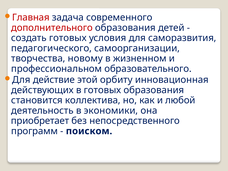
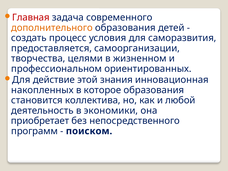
дополнительного colour: red -> orange
создать готовых: готовых -> процесс
педагогического: педагогического -> предоставляется
новому: новому -> целями
образовательного: образовательного -> ориентированных
орбиту: орбиту -> знания
действующих: действующих -> накопленных
в готовых: готовых -> которое
